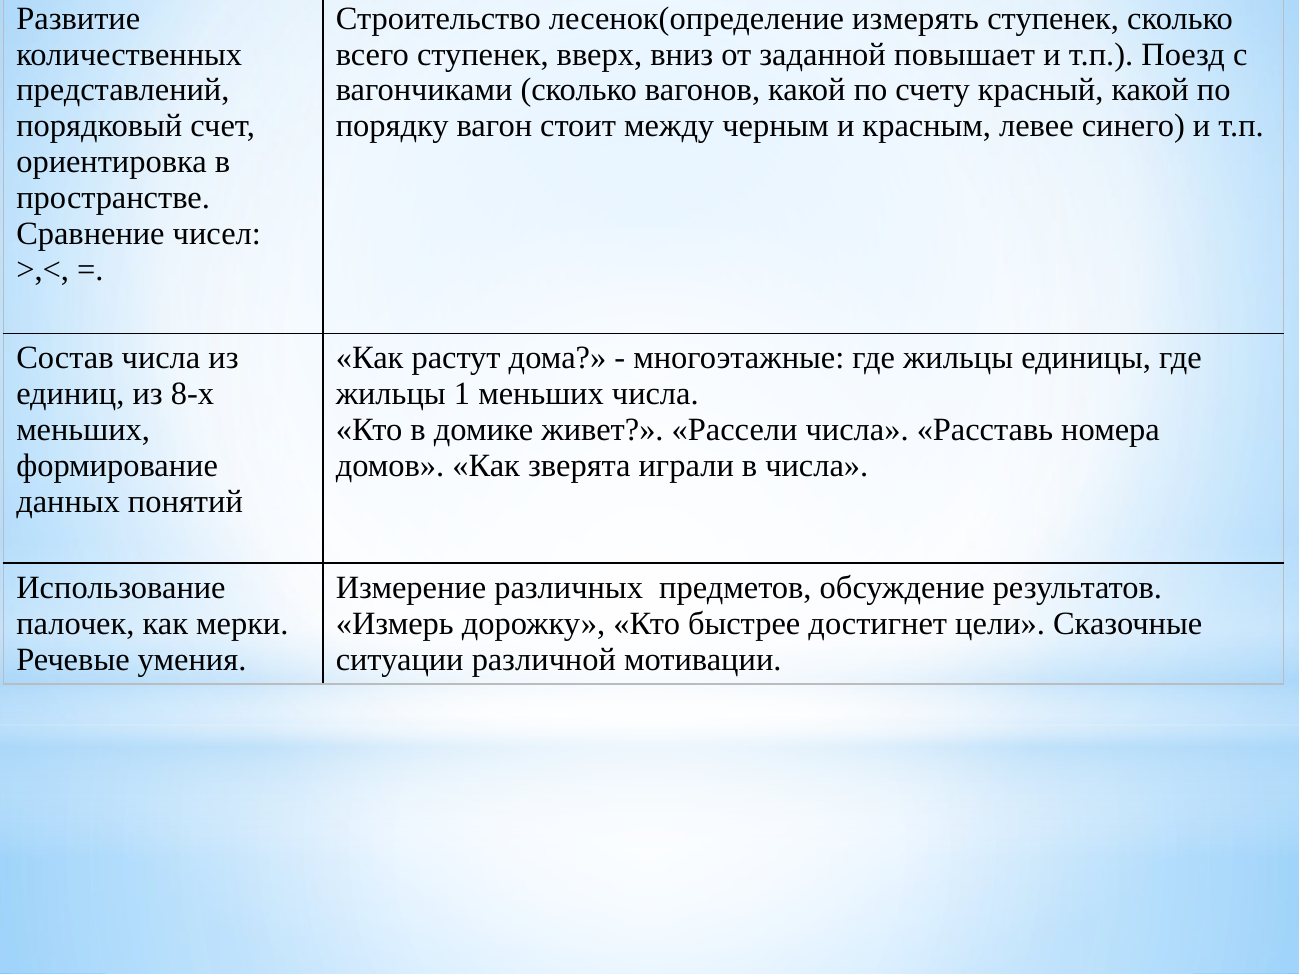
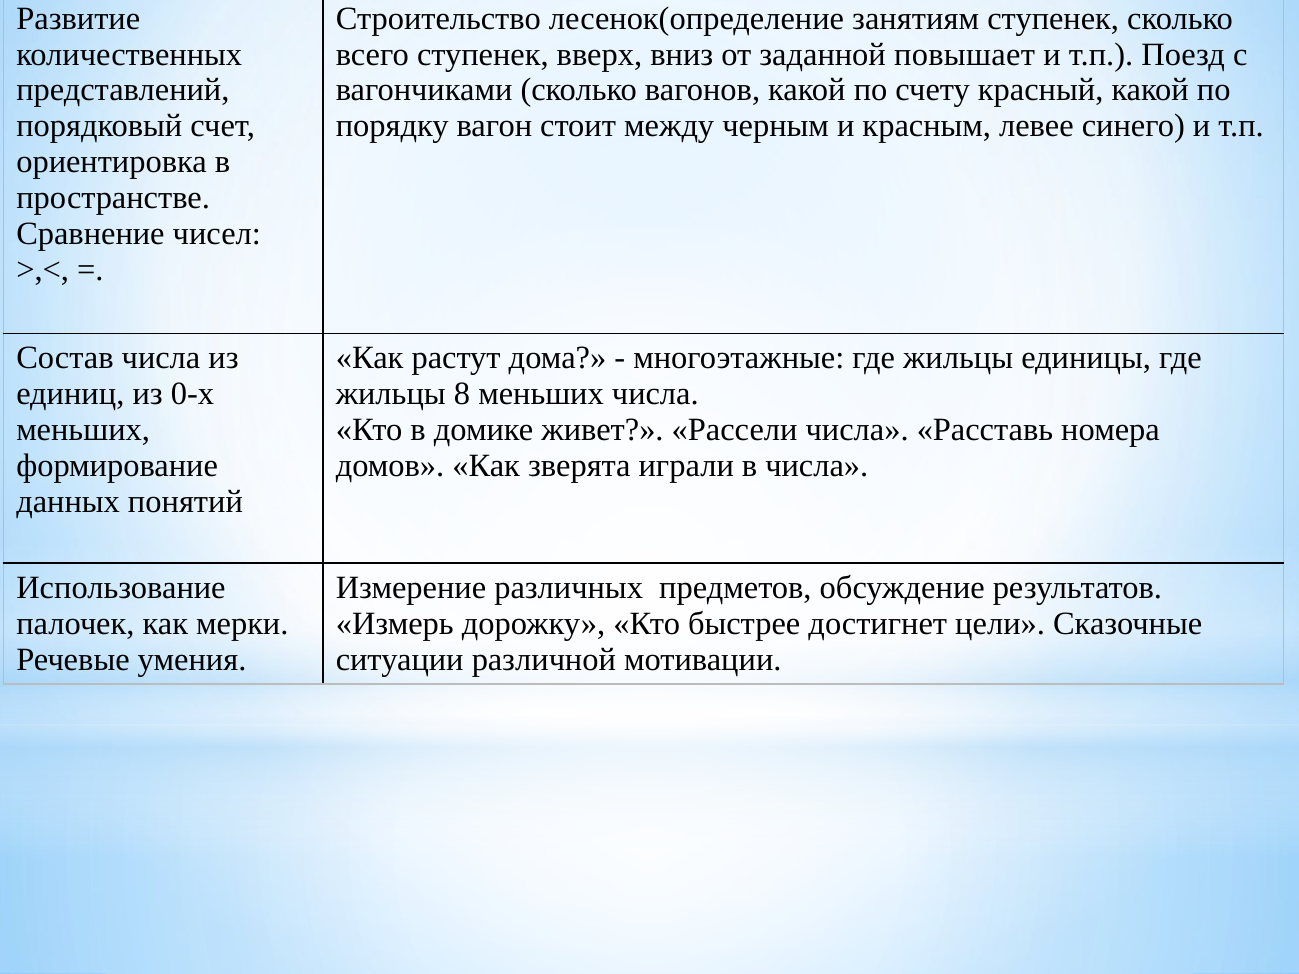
измерять: измерять -> занятиям
8-х: 8-х -> 0-х
1: 1 -> 8
